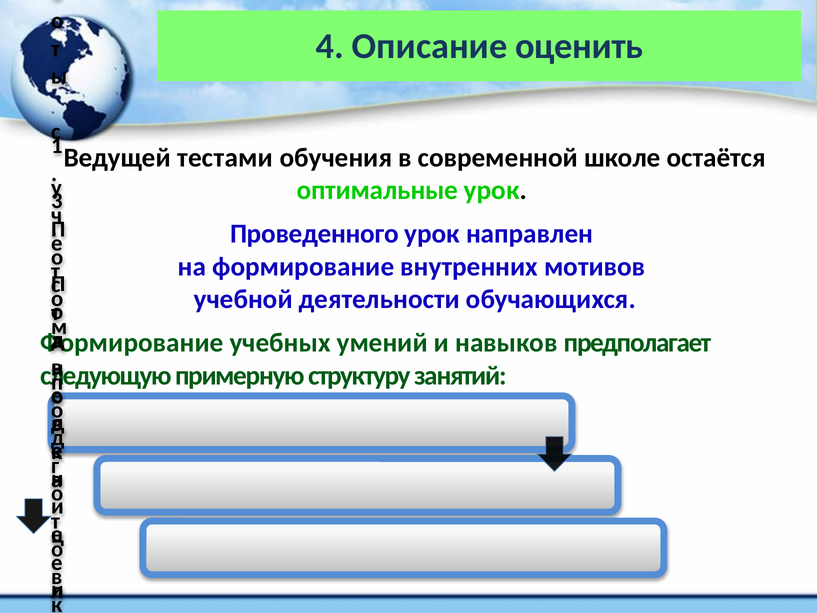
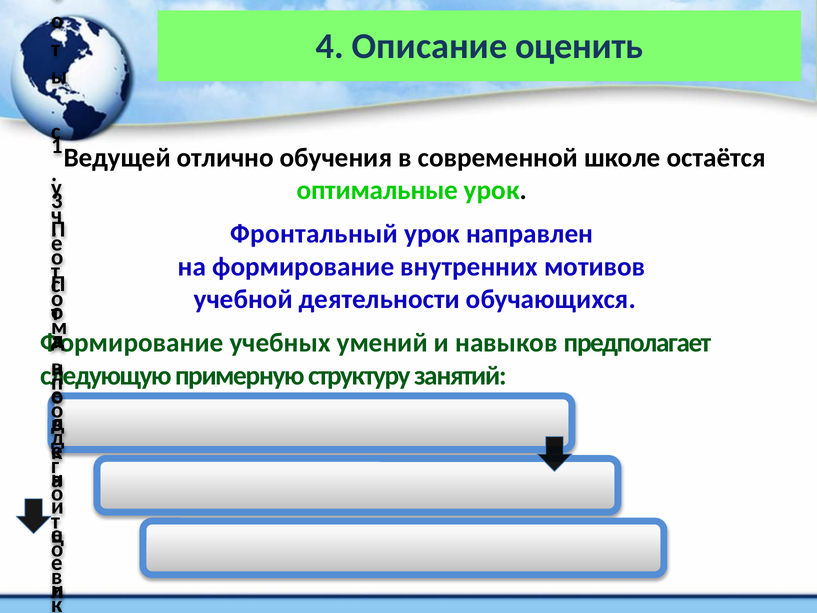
тестами: тестами -> отлично
Проведенного: Проведенного -> Фронтальный
